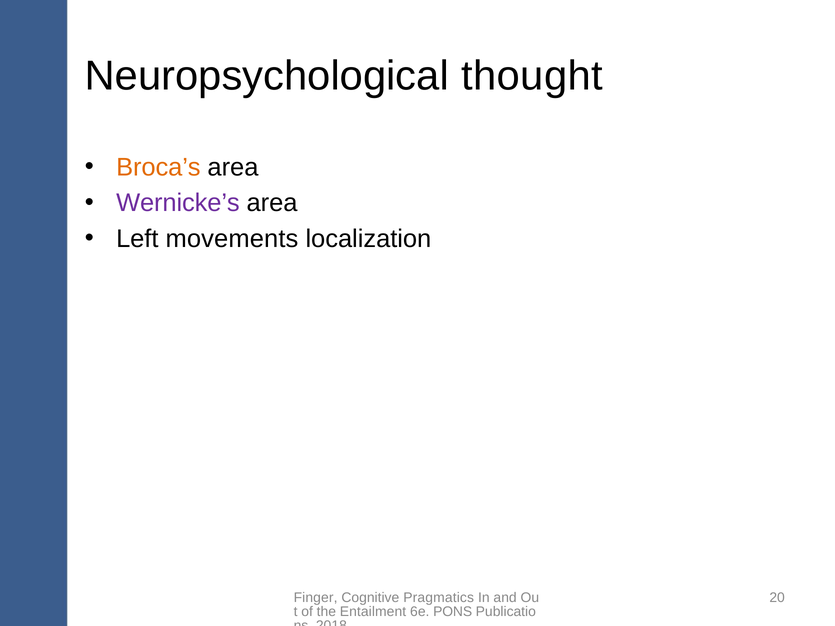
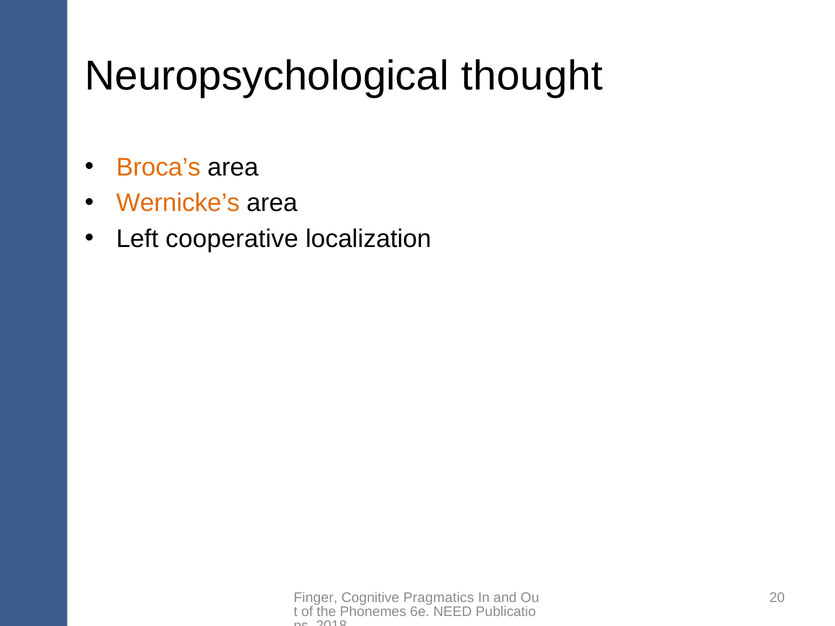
Wernicke’s colour: purple -> orange
movements: movements -> cooperative
Entailment: Entailment -> Phonemes
PONS: PONS -> NEED
